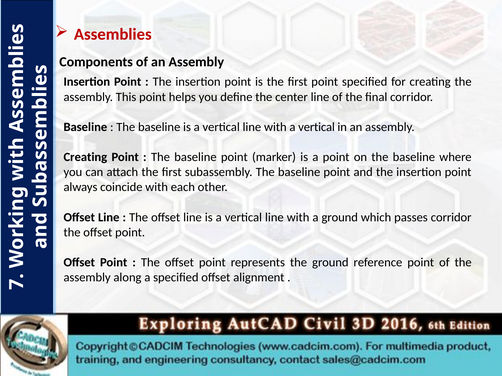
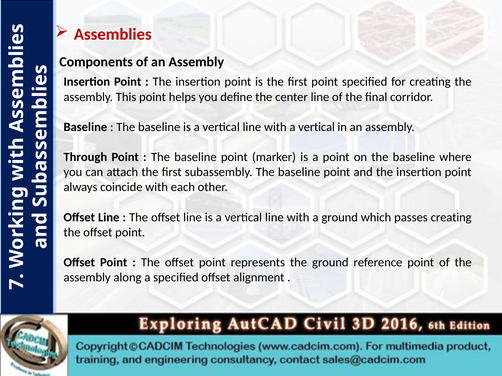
Creating at (85, 157): Creating -> Through
passes corridor: corridor -> creating
